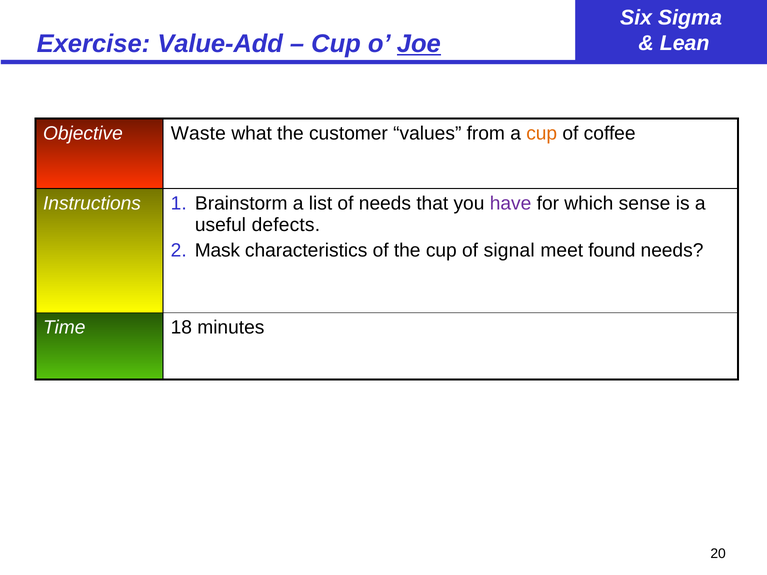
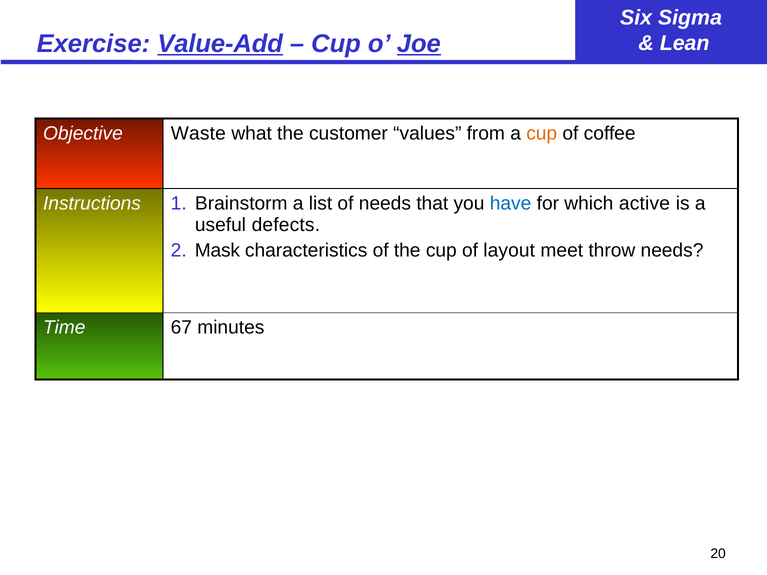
Value-Add underline: none -> present
have colour: purple -> blue
sense: sense -> active
signal: signal -> layout
found: found -> throw
18: 18 -> 67
